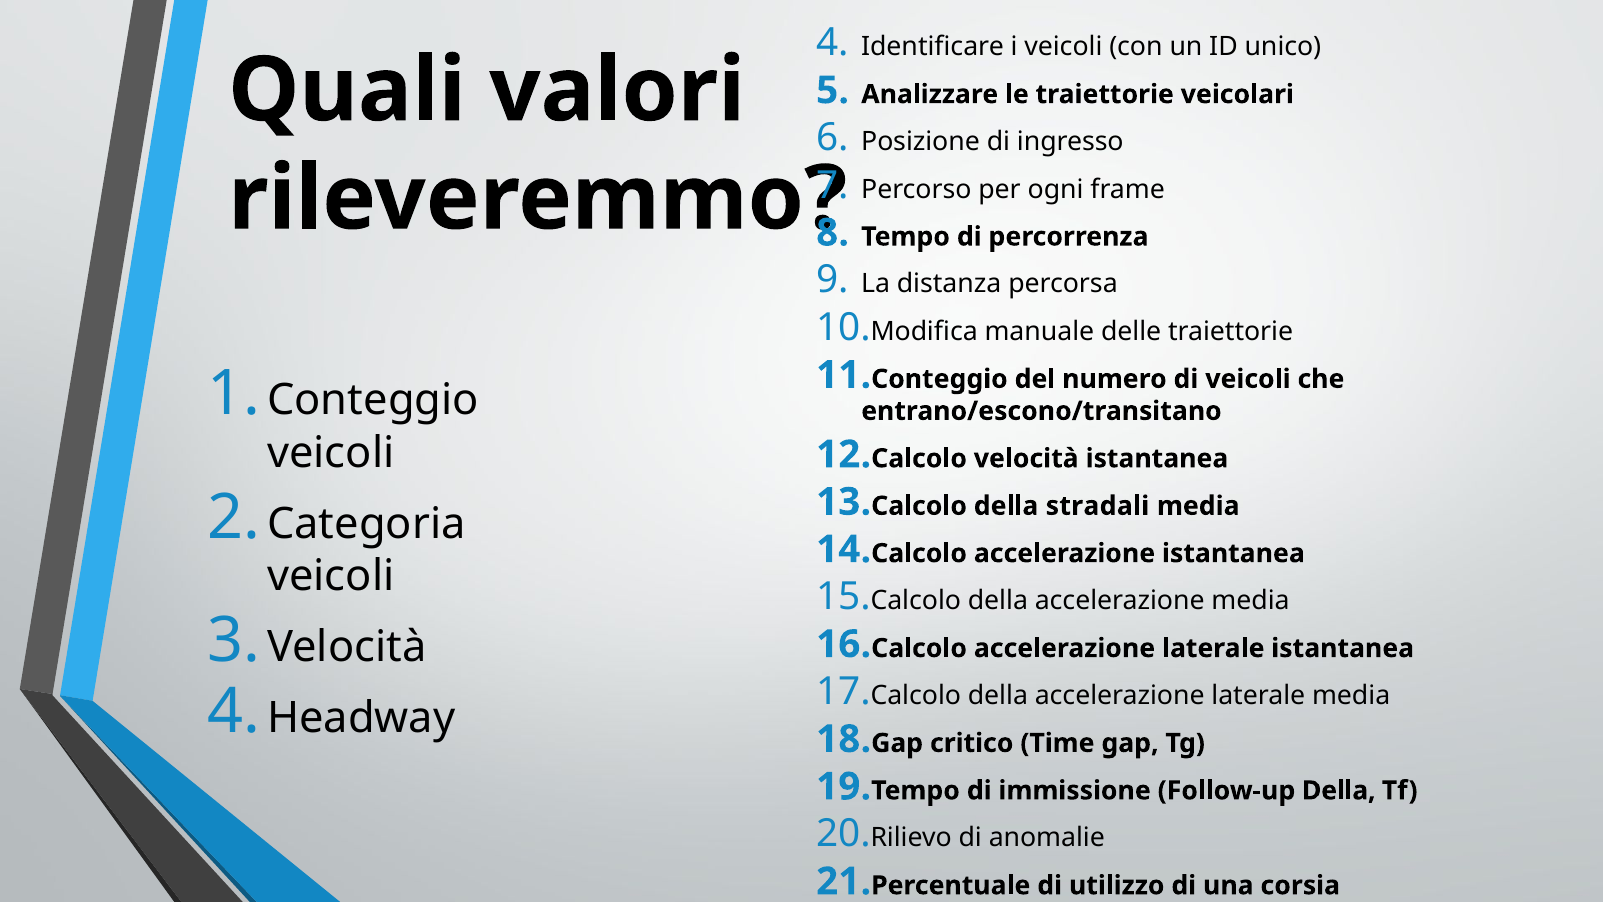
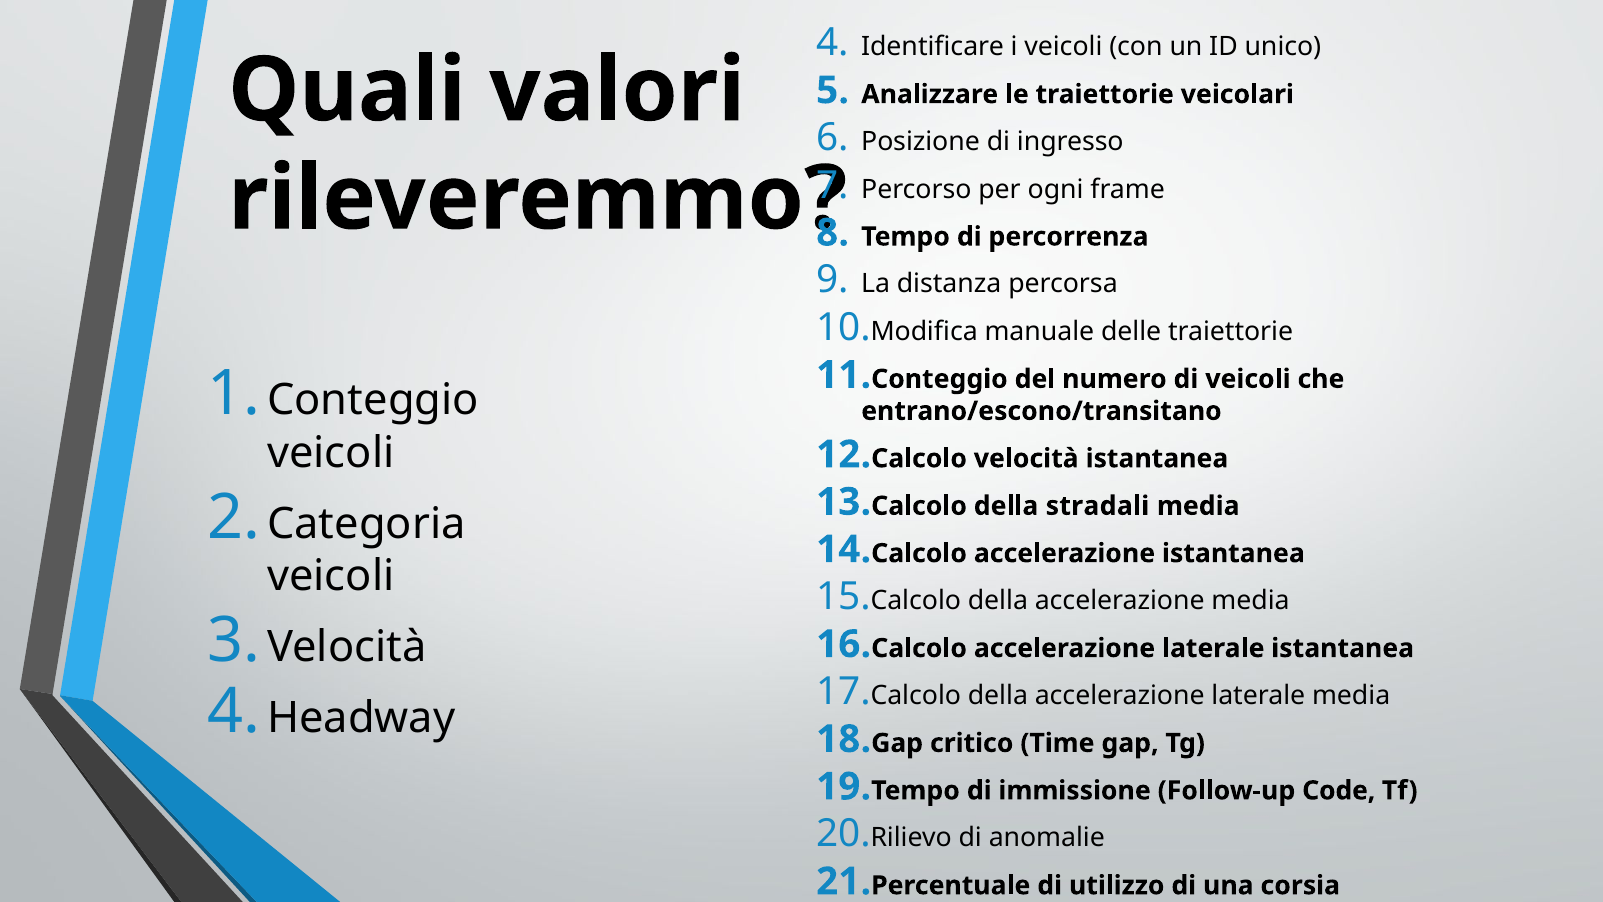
Follow-up Della: Della -> Code
